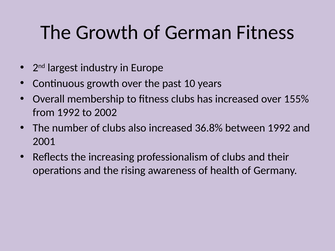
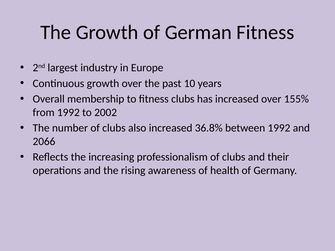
2001: 2001 -> 2066
